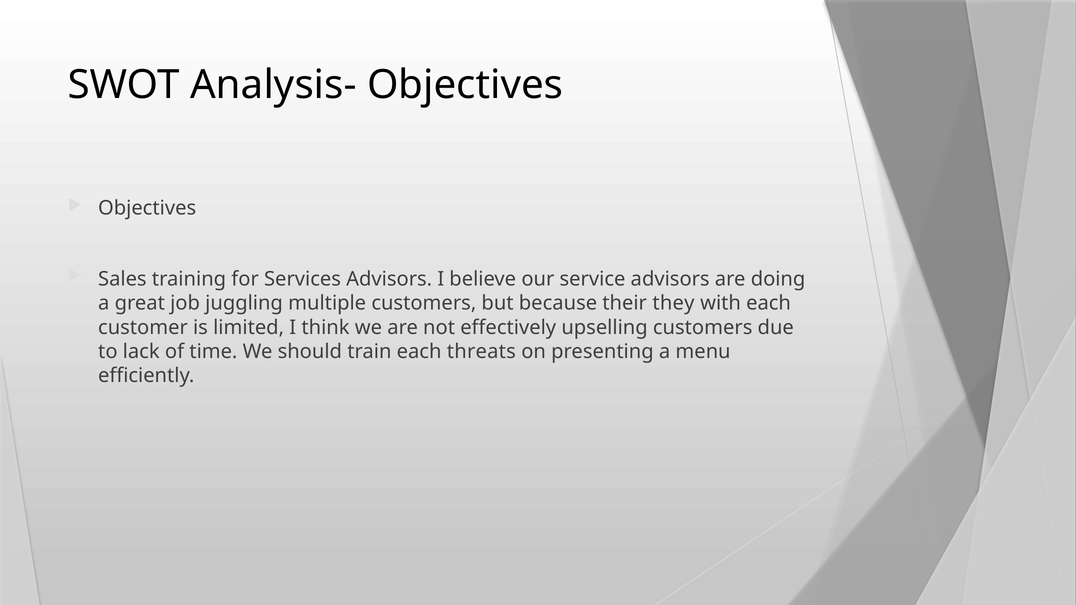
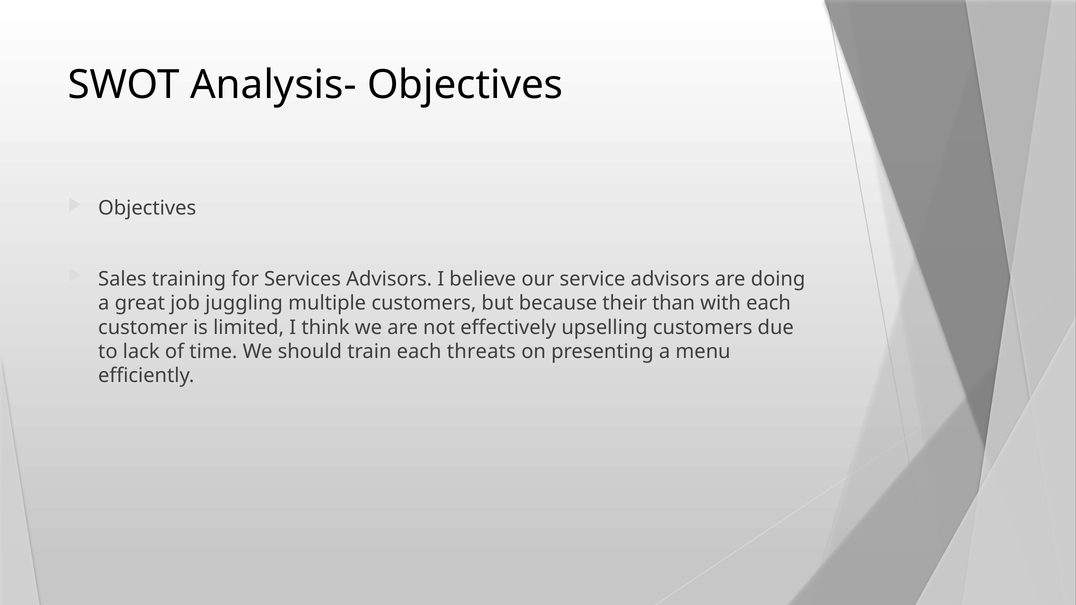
they: they -> than
